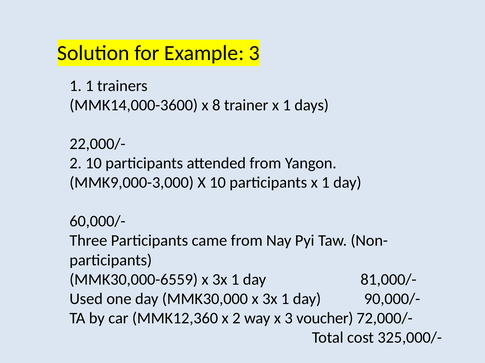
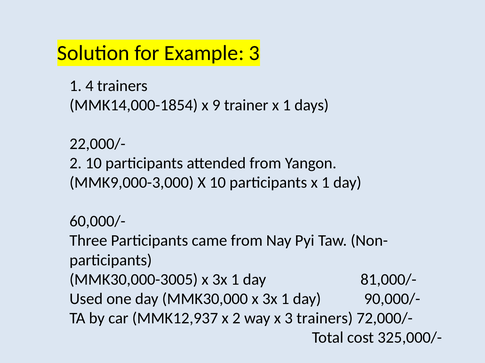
1 1: 1 -> 4
MMK14,000-3600: MMK14,000-3600 -> MMK14,000-1854
8: 8 -> 9
MMK30,000-6559: MMK30,000-6559 -> MMK30,000-3005
MMK12,360: MMK12,360 -> MMK12,937
3 voucher: voucher -> trainers
